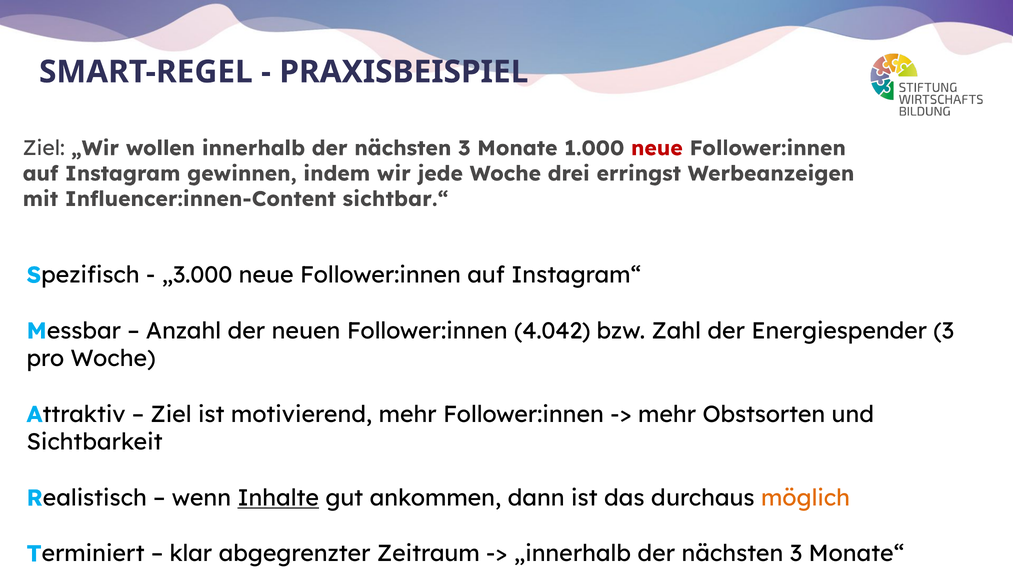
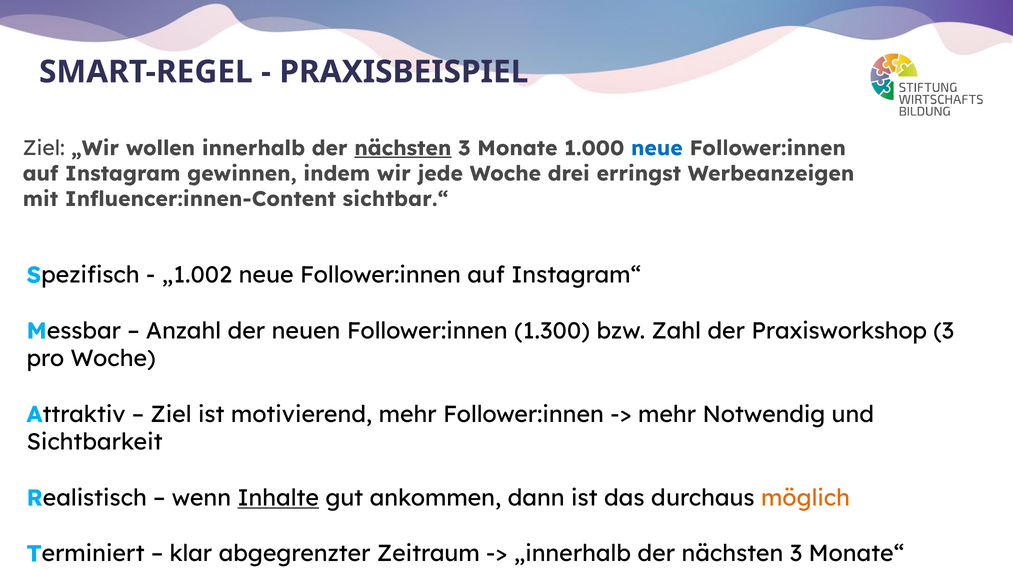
nächsten at (403, 148) underline: none -> present
neue at (657, 148) colour: red -> blue
„3.000: „3.000 -> „1.002
4.042: 4.042 -> 1.300
Energiespender: Energiespender -> Praxisworkshop
Obstsorten: Obstsorten -> Notwendig
